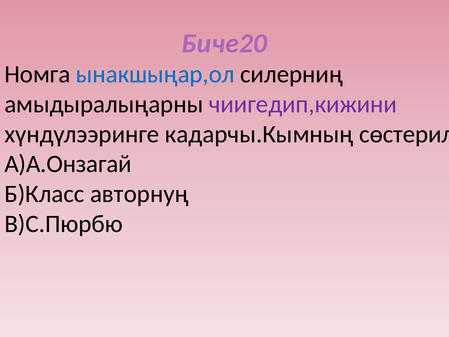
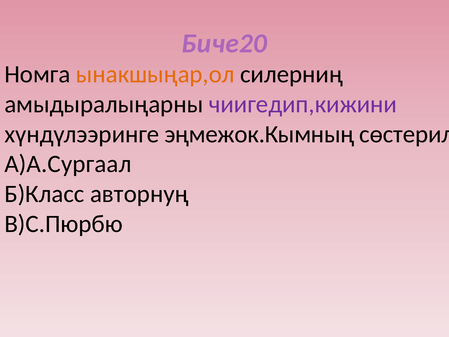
ынакшыңар,ол colour: blue -> orange
кадарчы.Кымның: кадарчы.Кымның -> эңмежок.Кымның
А)А.Онзагай: А)А.Онзагай -> А)А.Сургаал
